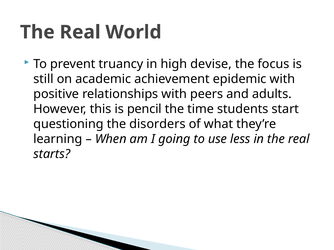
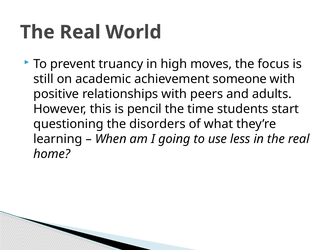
devise: devise -> moves
epidemic: epidemic -> someone
starts: starts -> home
